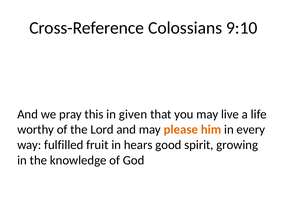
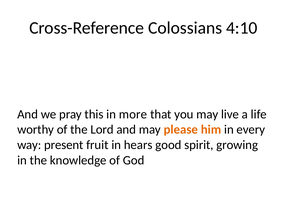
9:10: 9:10 -> 4:10
given: given -> more
fulfilled: fulfilled -> present
